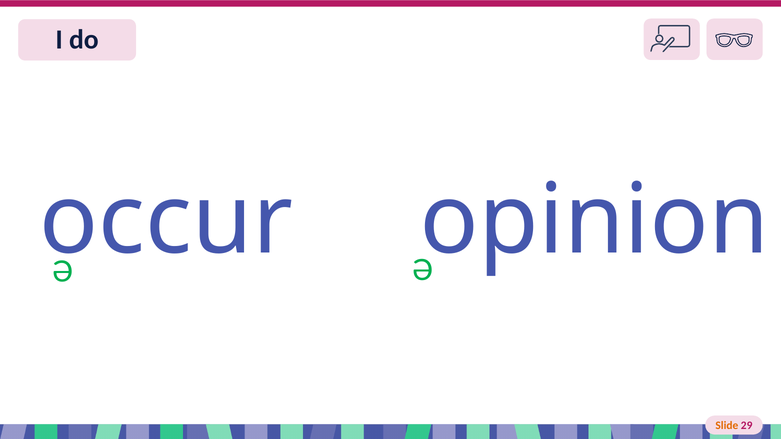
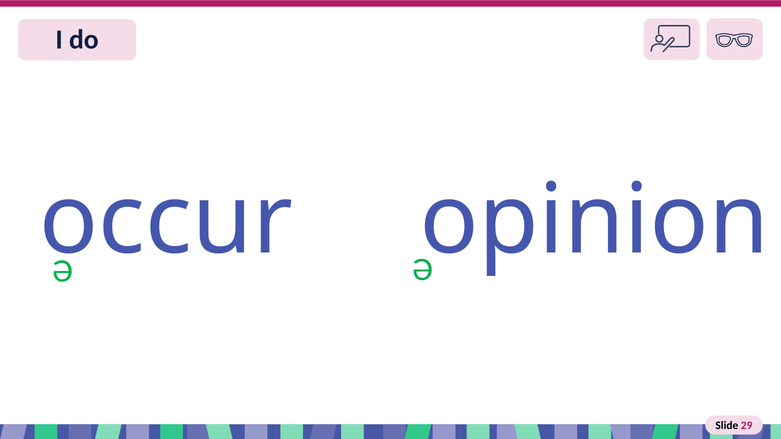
Slide colour: orange -> black
